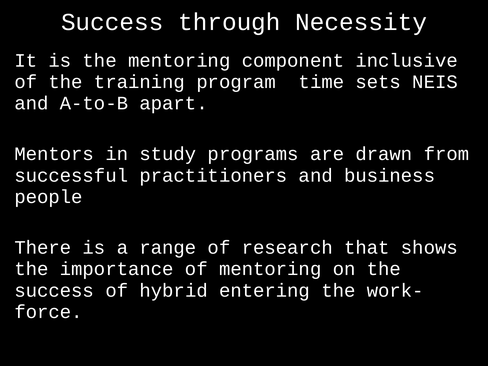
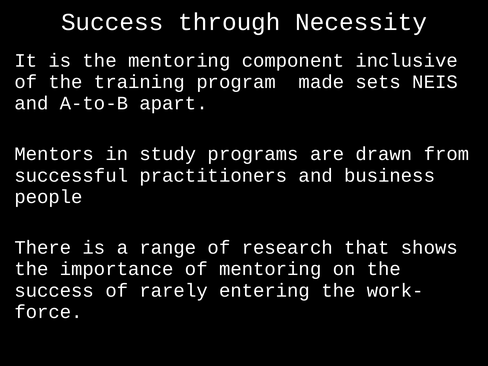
time: time -> made
hybrid: hybrid -> rarely
